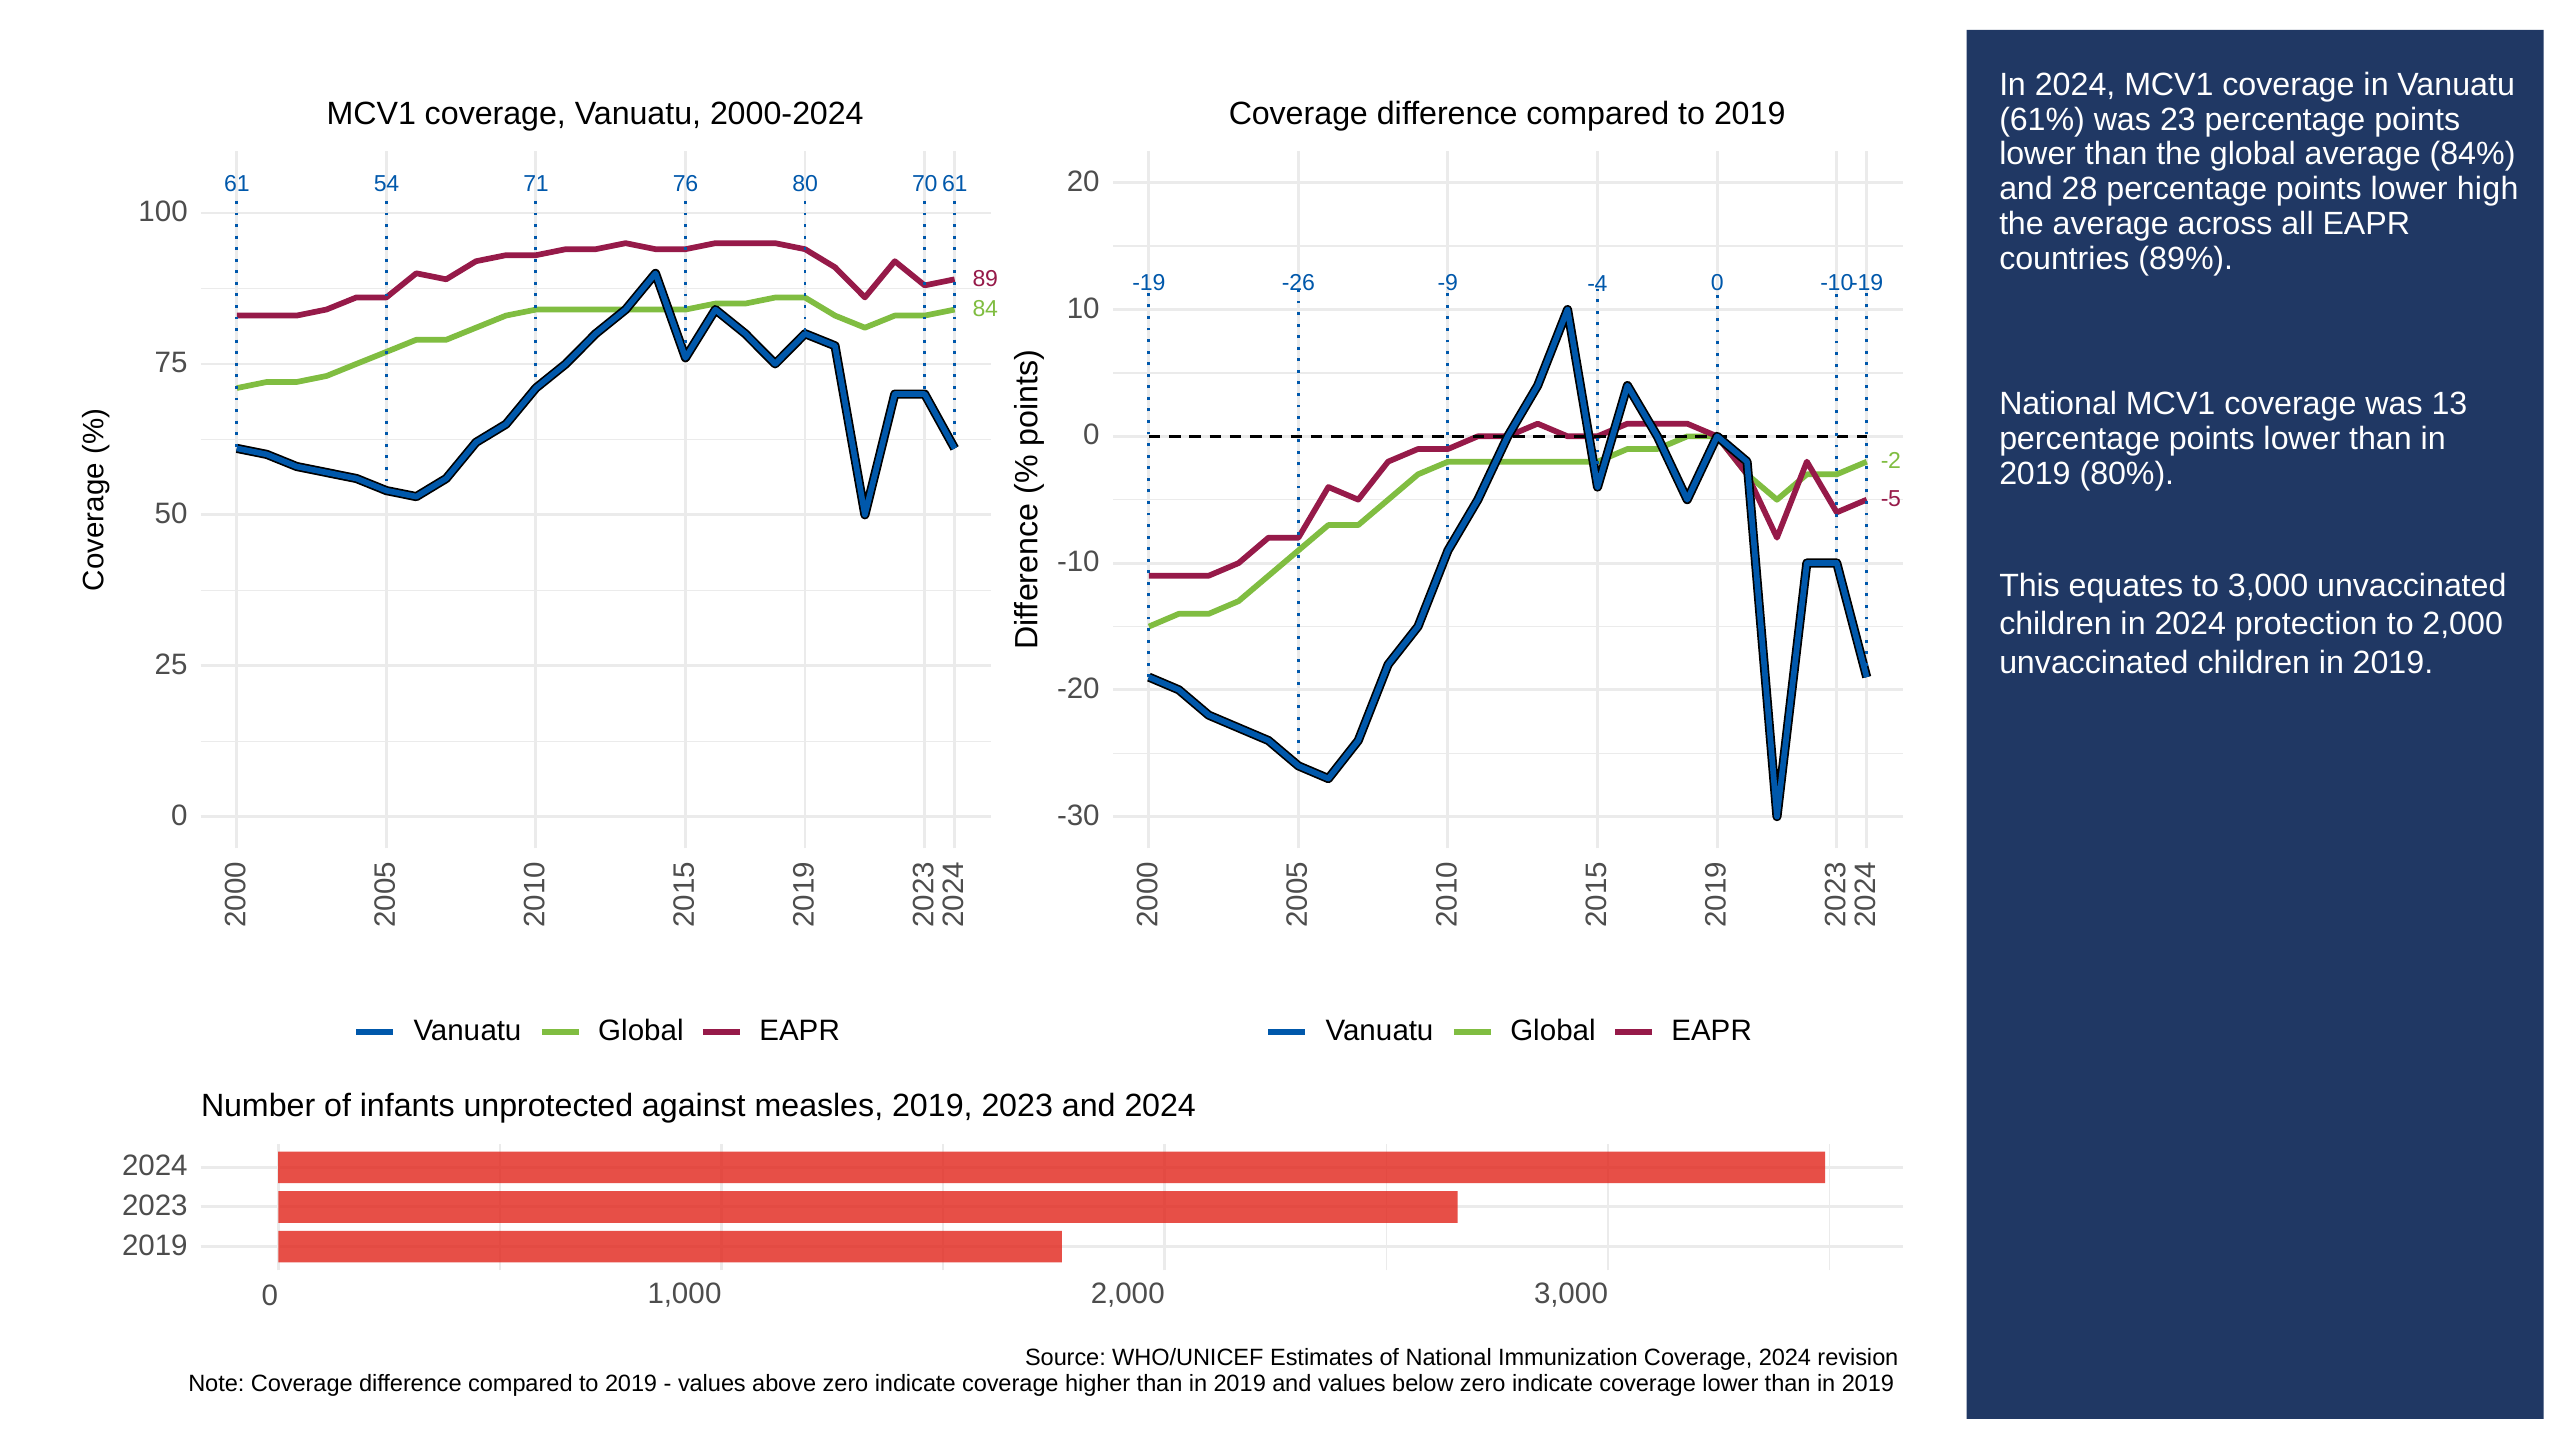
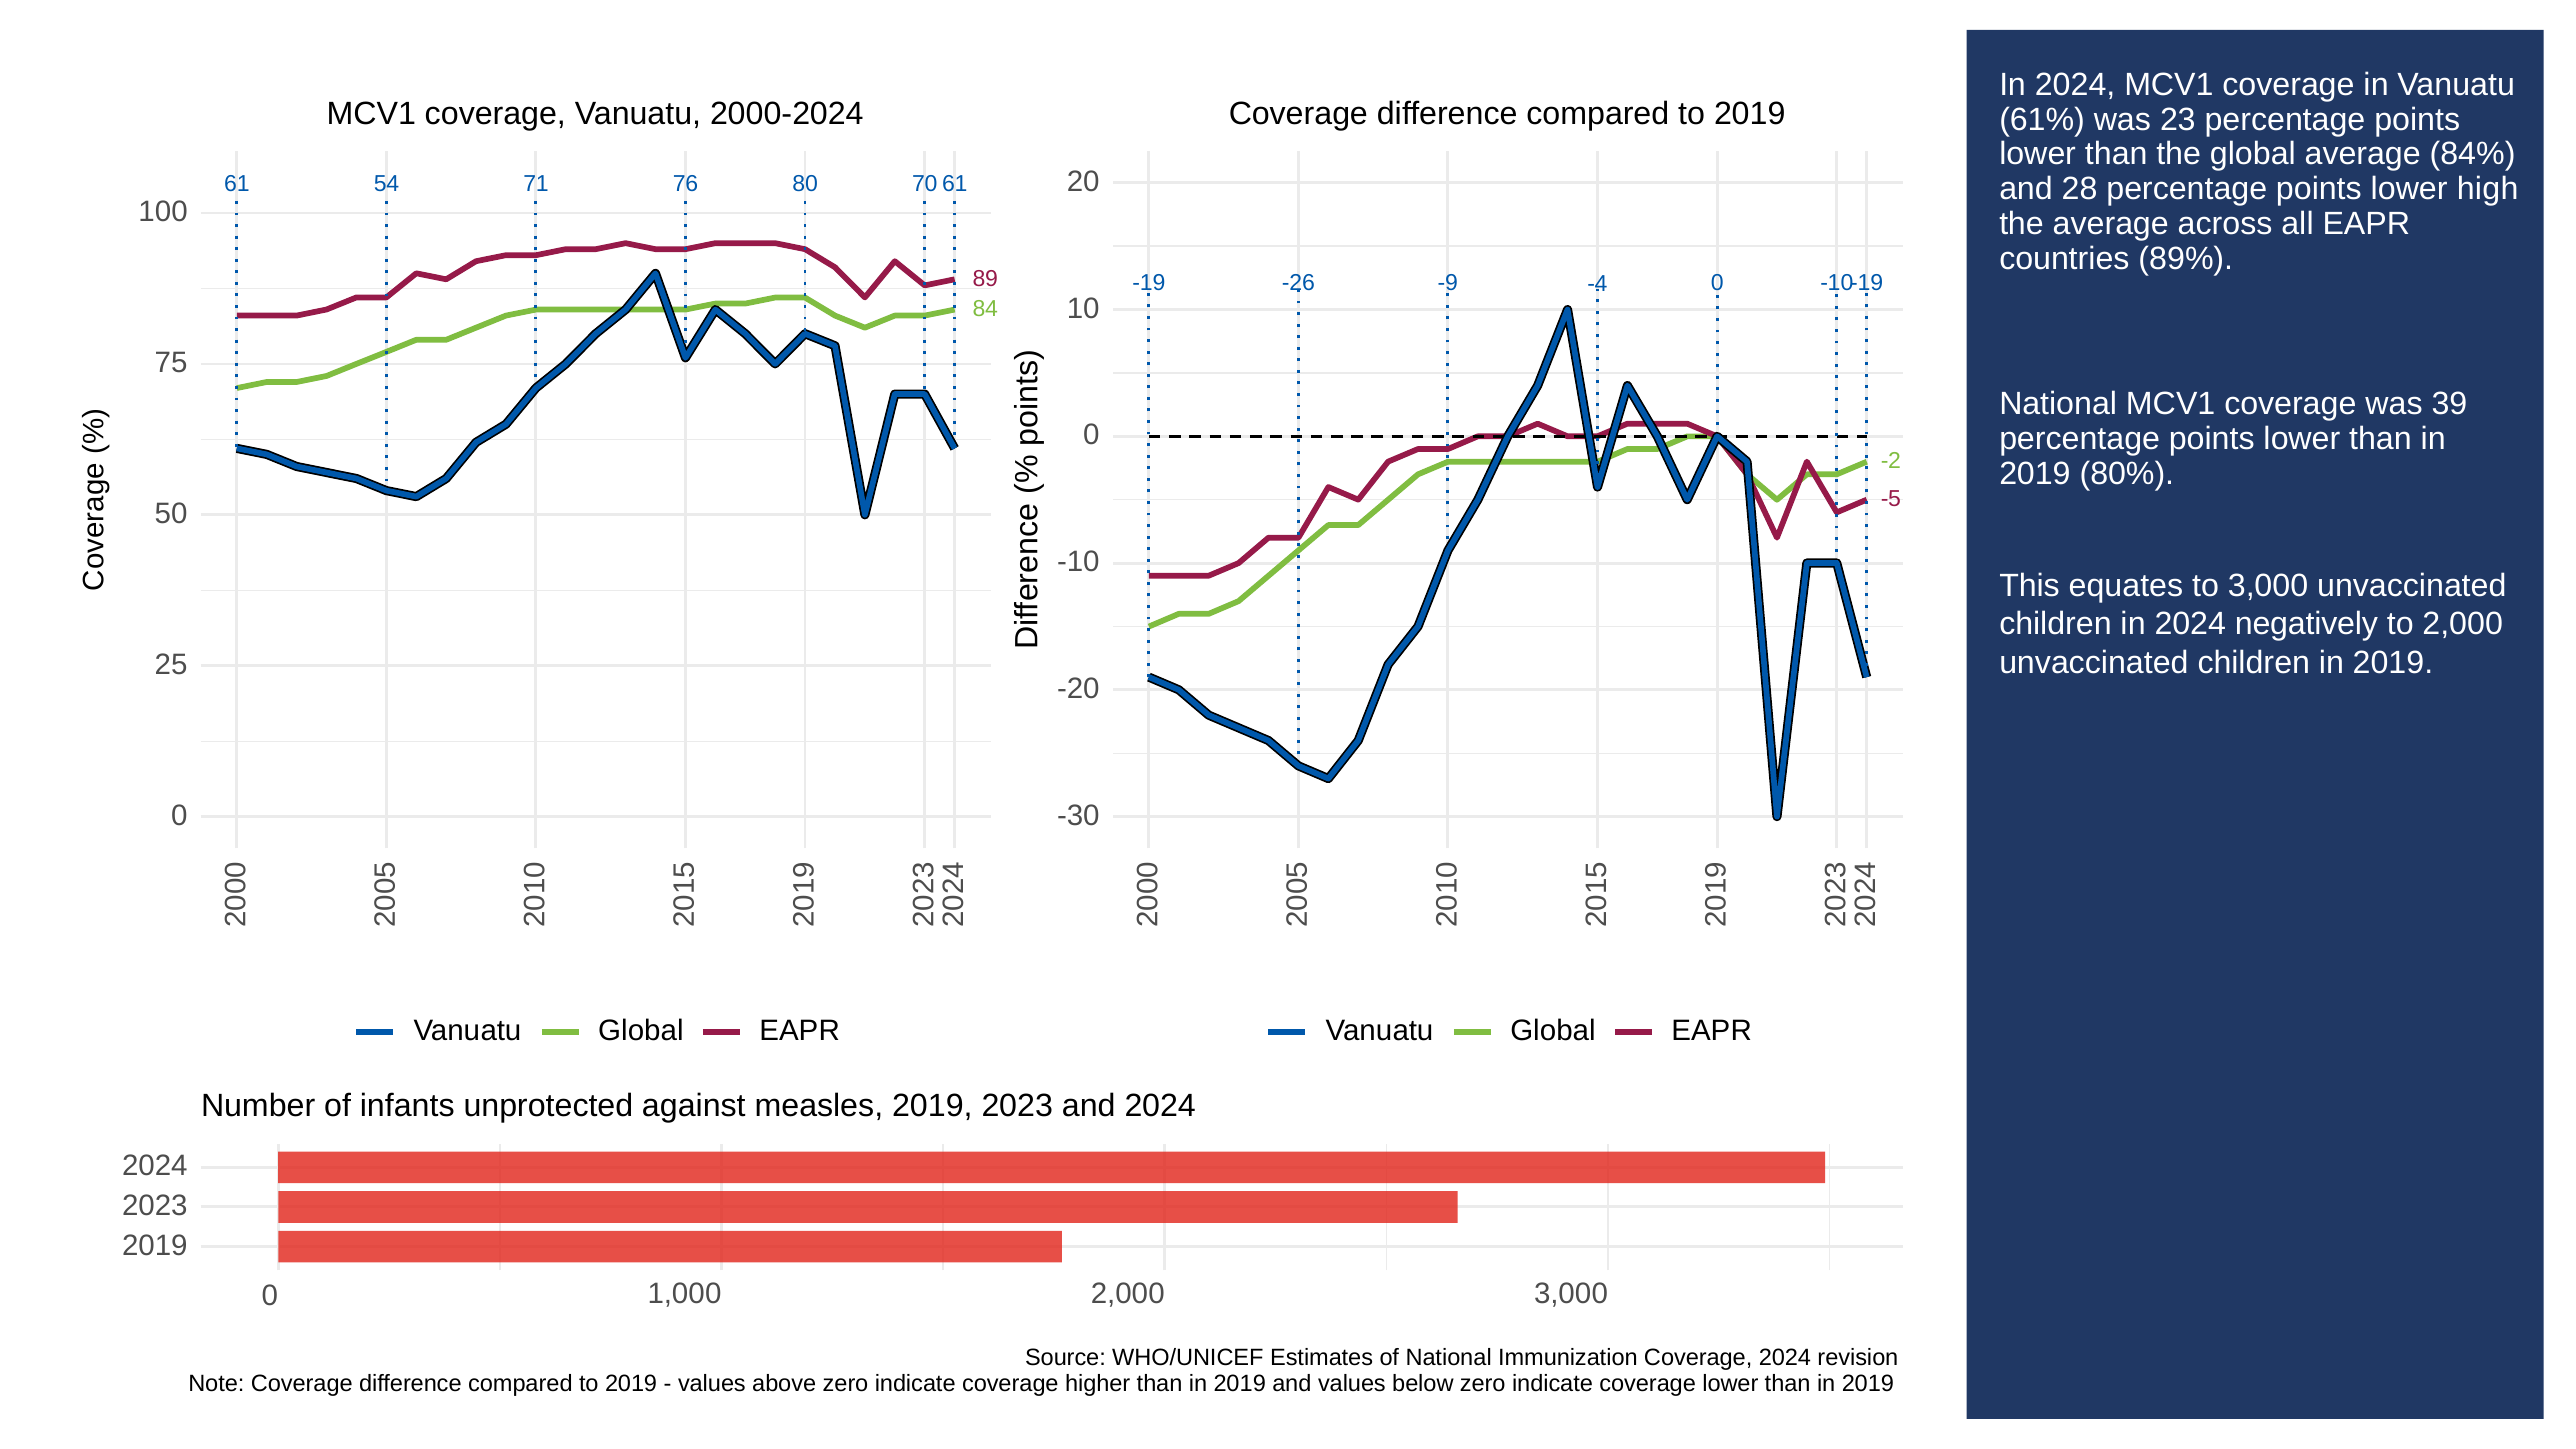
13: 13 -> 39
protection: protection -> negatively
